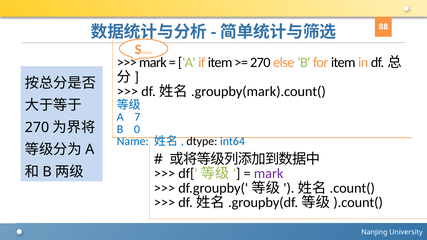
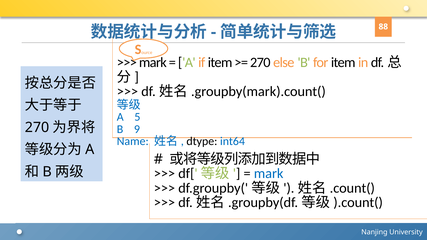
7: 7 -> 5
0: 0 -> 9
mark at (269, 174) colour: purple -> blue
